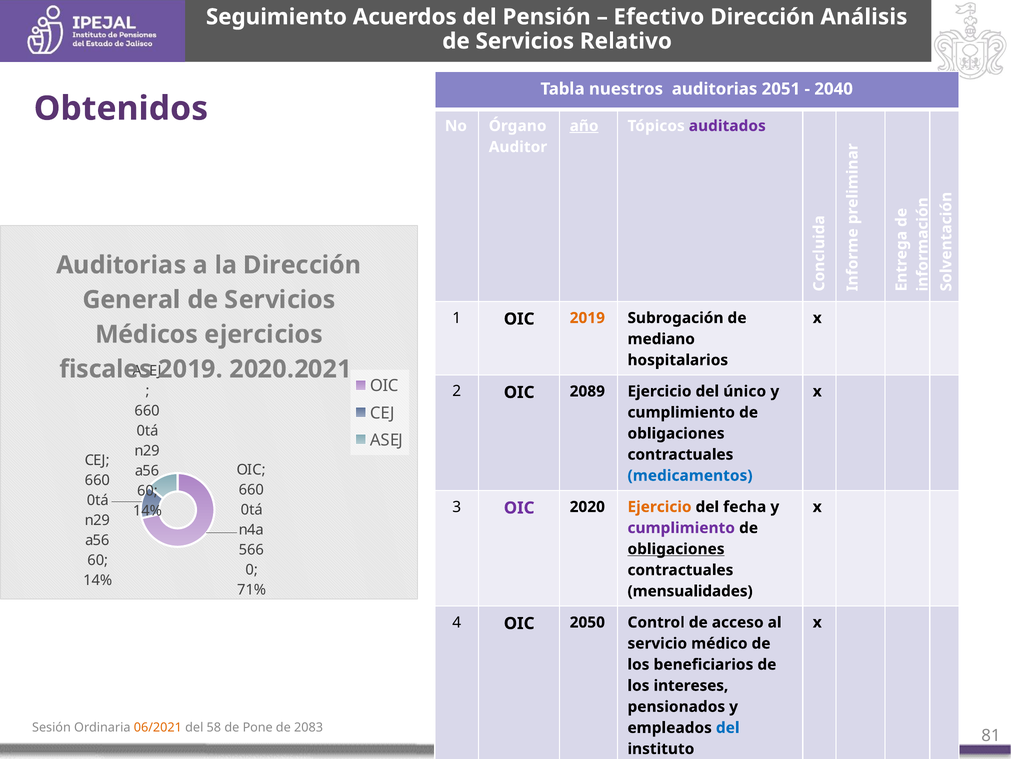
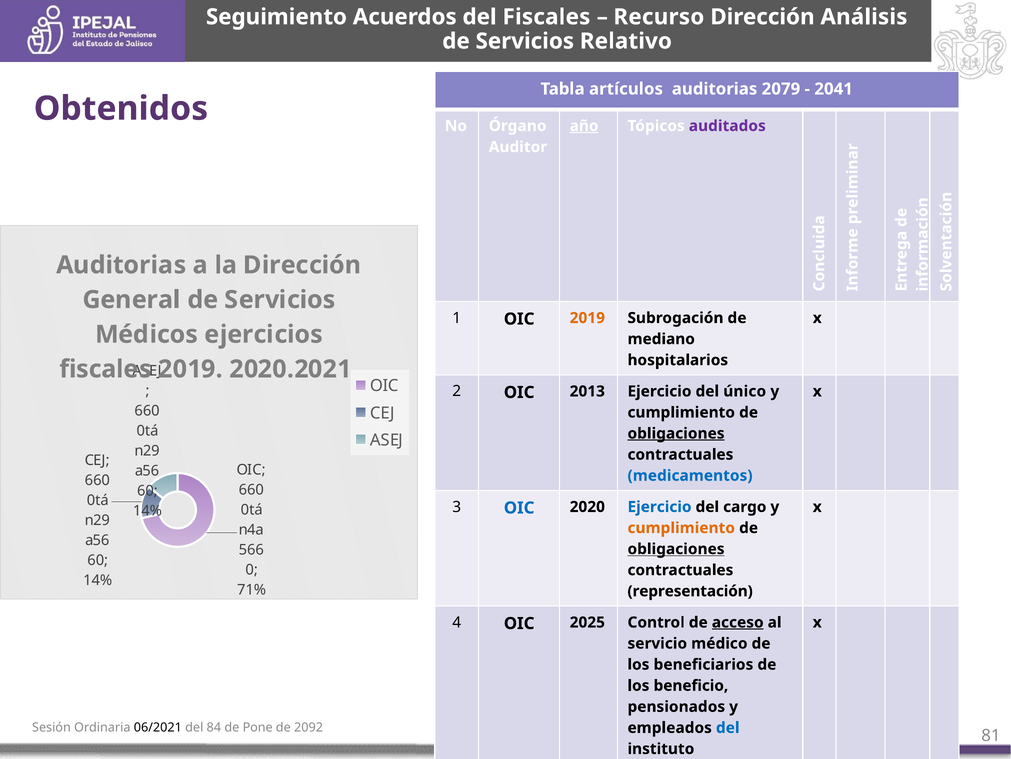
del Pensión: Pensión -> Fiscales
Efectivo: Efectivo -> Recurso
nuestros: nuestros -> artículos
2051: 2051 -> 2079
2040: 2040 -> 2041
2089: 2089 -> 2013
obligaciones at (676, 433) underline: none -> present
OIC at (519, 507) colour: purple -> blue
Ejercicio at (660, 506) colour: orange -> blue
fecha: fecha -> cargo
cumplimiento at (681, 527) colour: purple -> orange
mensualidades: mensualidades -> representación
2050: 2050 -> 2025
acceso underline: none -> present
intereses: intereses -> beneficio
06/2021 colour: orange -> black
58: 58 -> 84
2083: 2083 -> 2092
